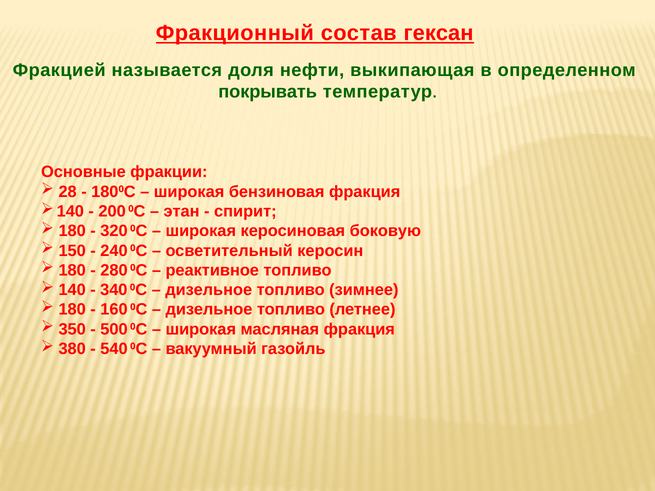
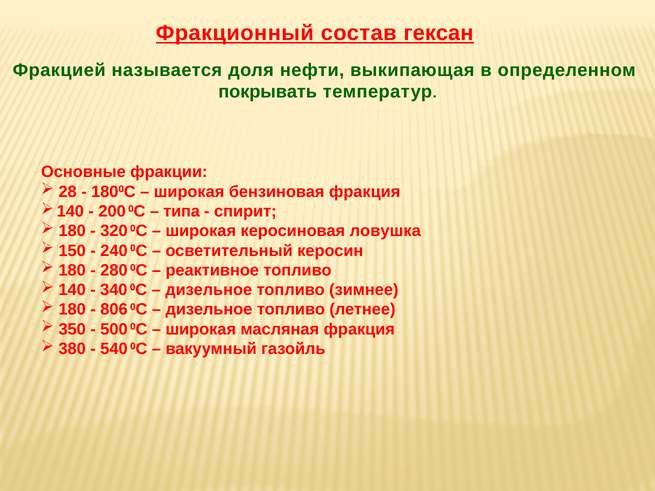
этан: этан -> типа
боковую: боковую -> ловушка
160: 160 -> 806
